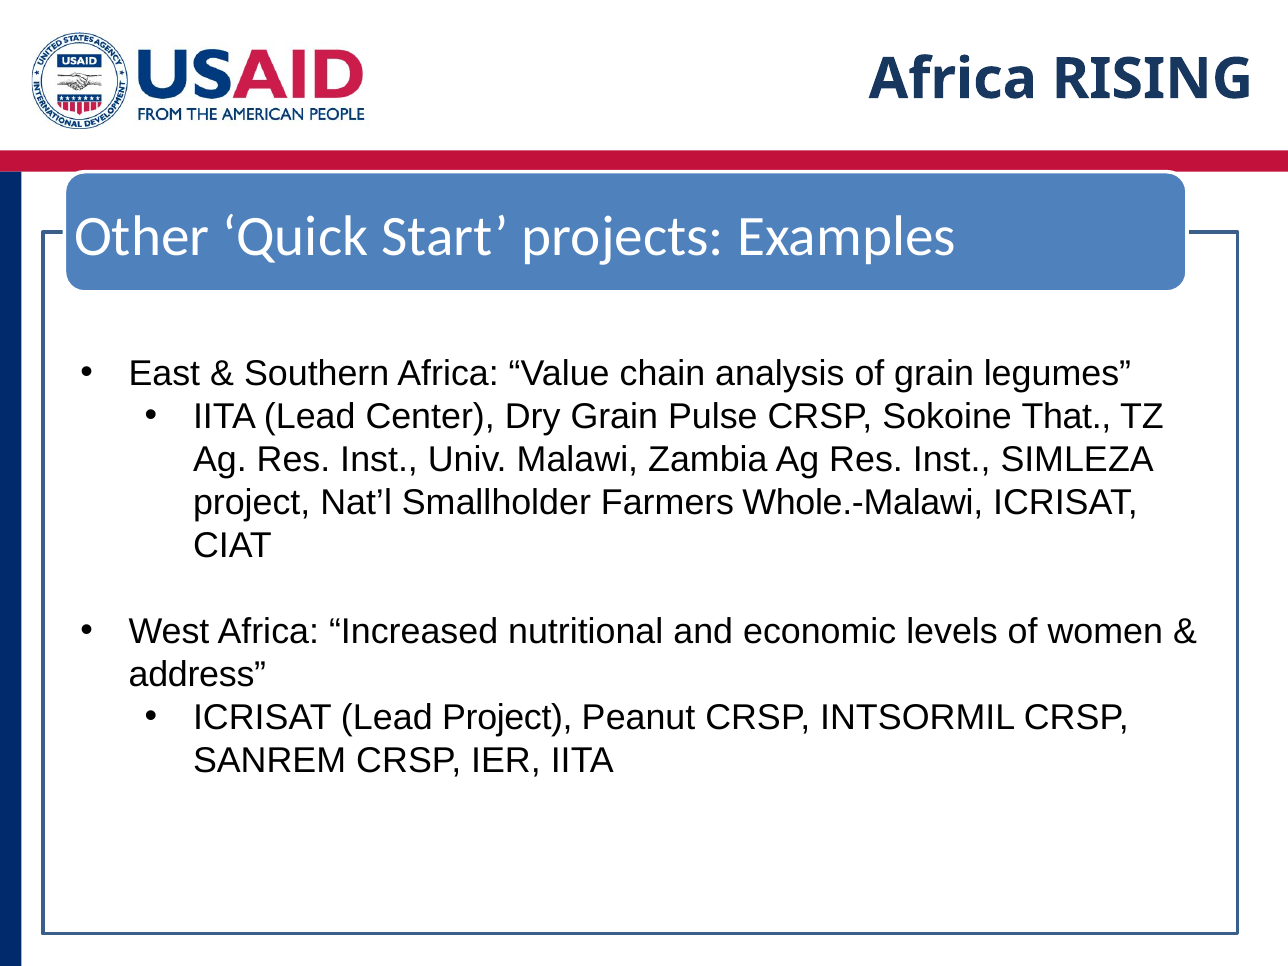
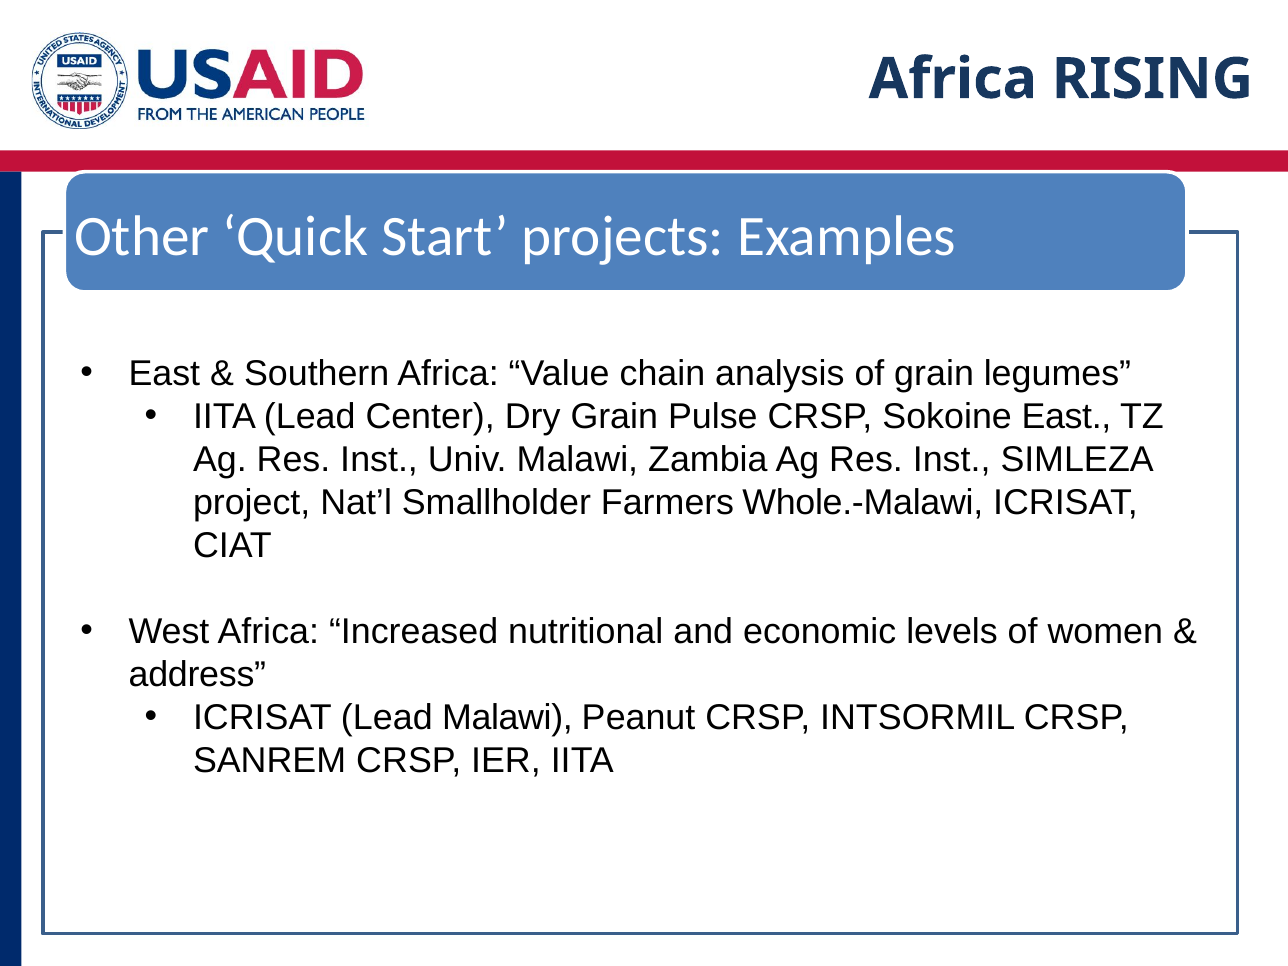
Sokoine That: That -> East
Lead Project: Project -> Malawi
